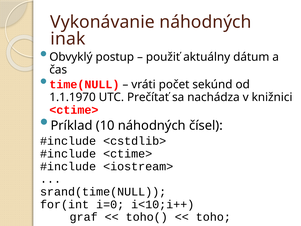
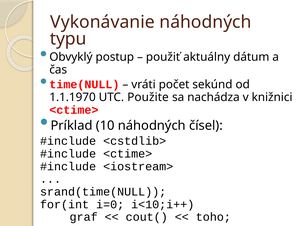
inak: inak -> typu
Prečítať: Prečítať -> Použite
toho(: toho( -> cout(
